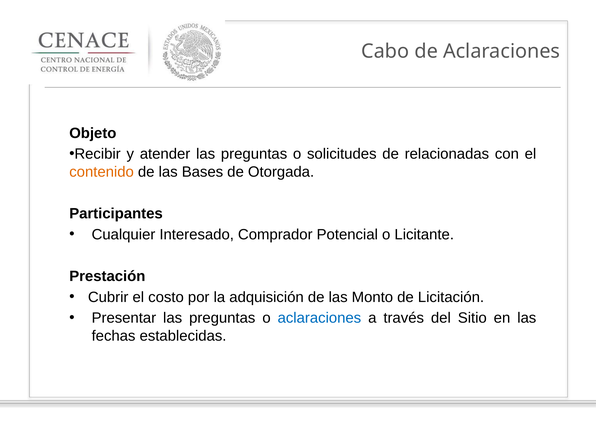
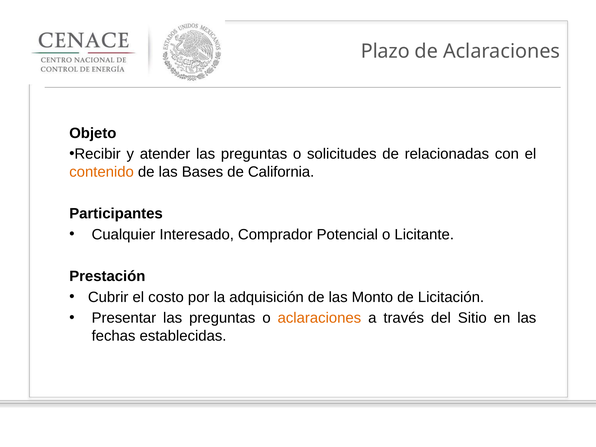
Cabo: Cabo -> Plazo
Otorgada: Otorgada -> California
aclaraciones at (319, 318) colour: blue -> orange
